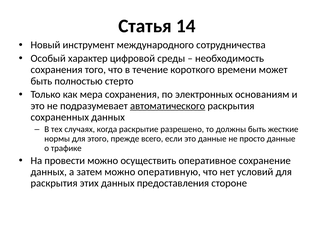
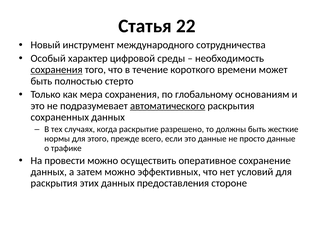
14: 14 -> 22
сохранения at (57, 70) underline: none -> present
электронных: электронных -> глобальному
оперативную: оперативную -> эффективных
